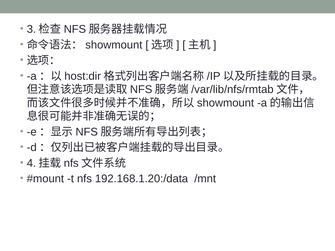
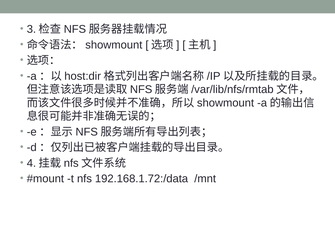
192.168.1.20:/data: 192.168.1.20:/data -> 192.168.1.72:/data
